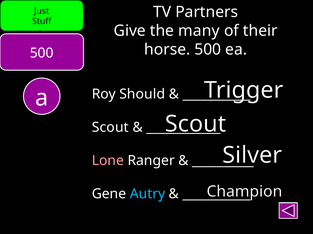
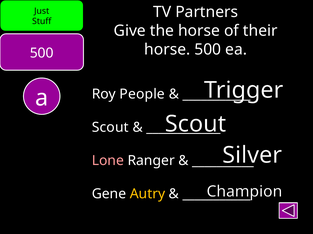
the many: many -> horse
Should: Should -> People
Autry colour: light blue -> yellow
